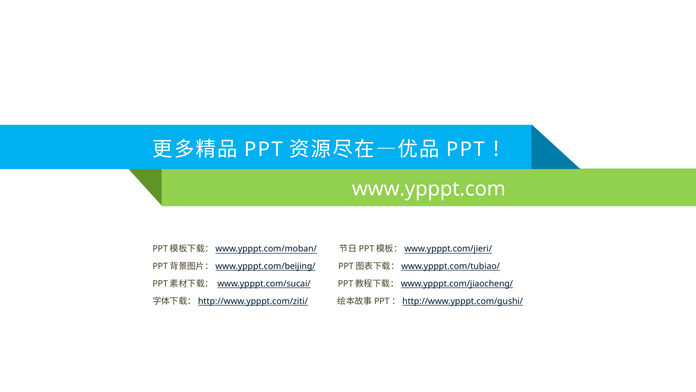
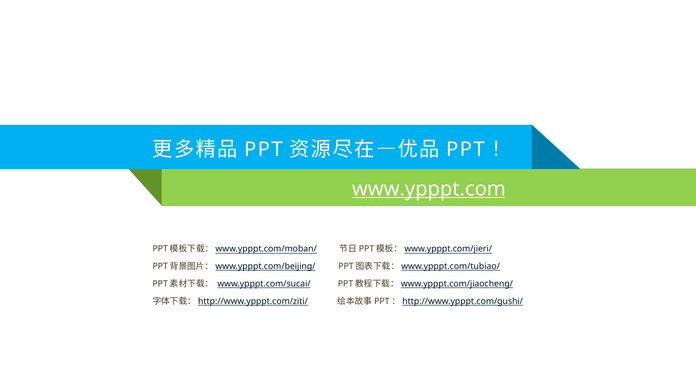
www.ypppt.com underline: none -> present
